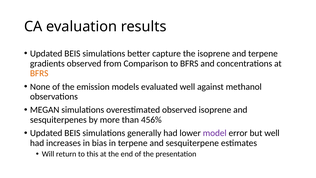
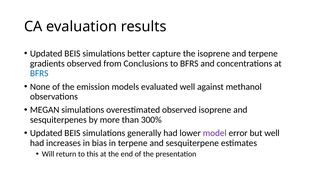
Comparison: Comparison -> Conclusions
BFRS at (39, 73) colour: orange -> blue
456%: 456% -> 300%
